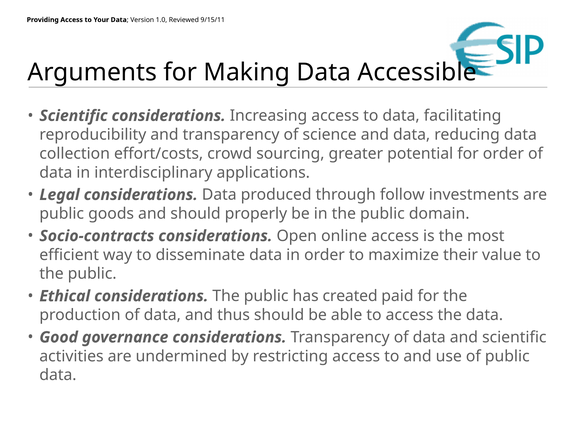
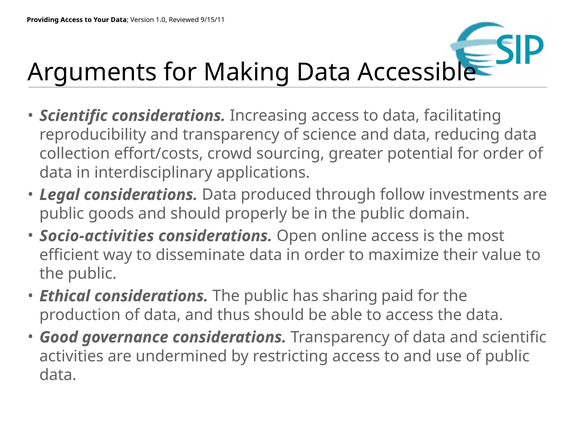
Socio-contracts: Socio-contracts -> Socio-activities
created: created -> sharing
